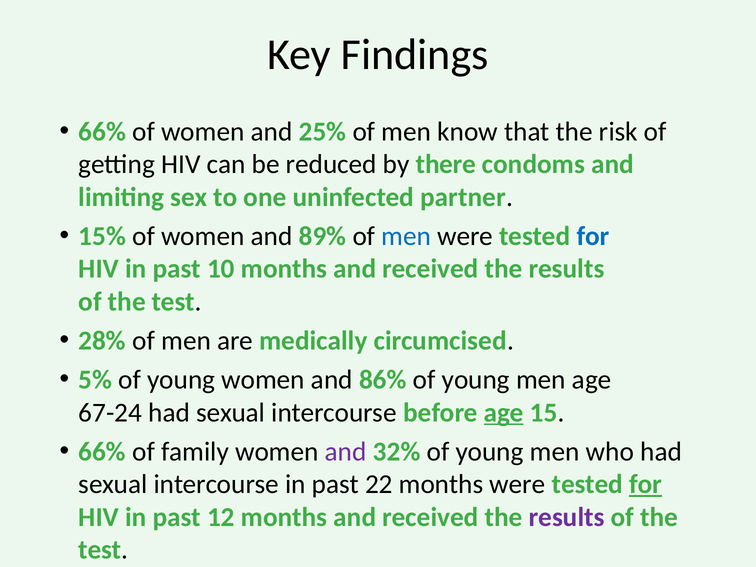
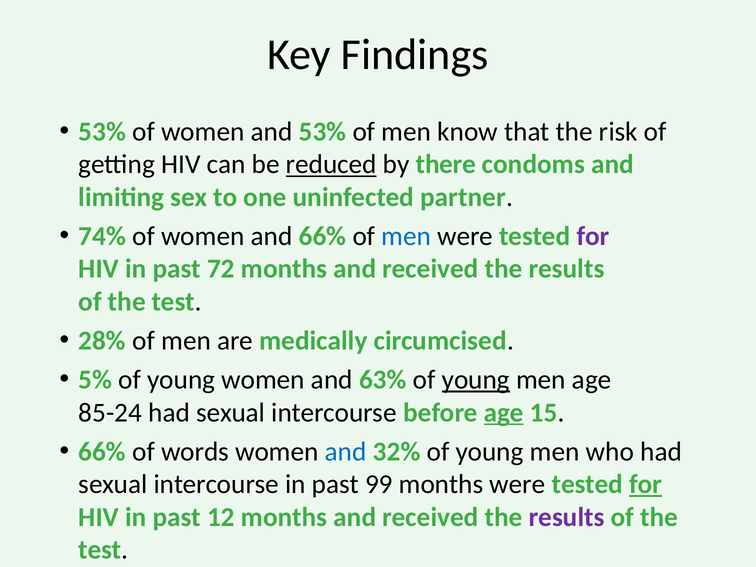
66% at (102, 132): 66% -> 53%
and 25%: 25% -> 53%
reduced underline: none -> present
15%: 15% -> 74%
and 89%: 89% -> 66%
for at (593, 236) colour: blue -> purple
10: 10 -> 72
86%: 86% -> 63%
young at (476, 380) underline: none -> present
67-24: 67-24 -> 85-24
family: family -> words
and at (346, 452) colour: purple -> blue
22: 22 -> 99
